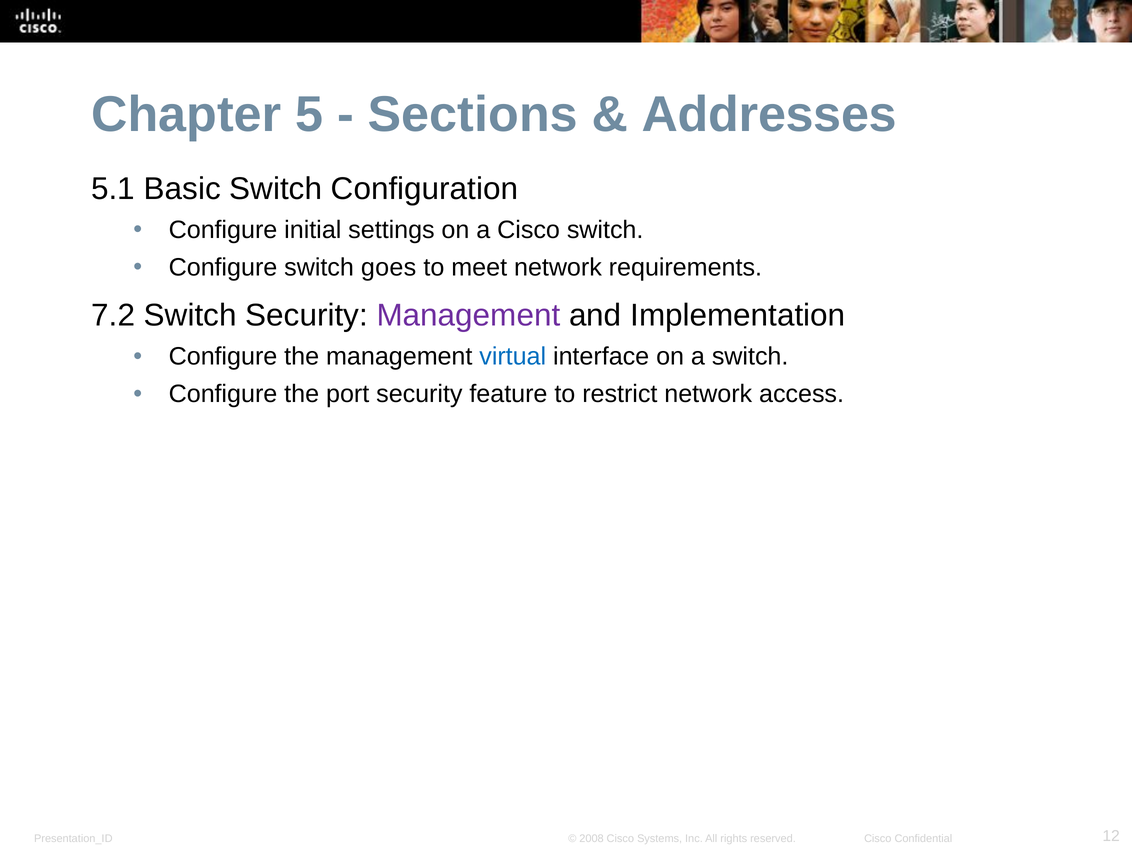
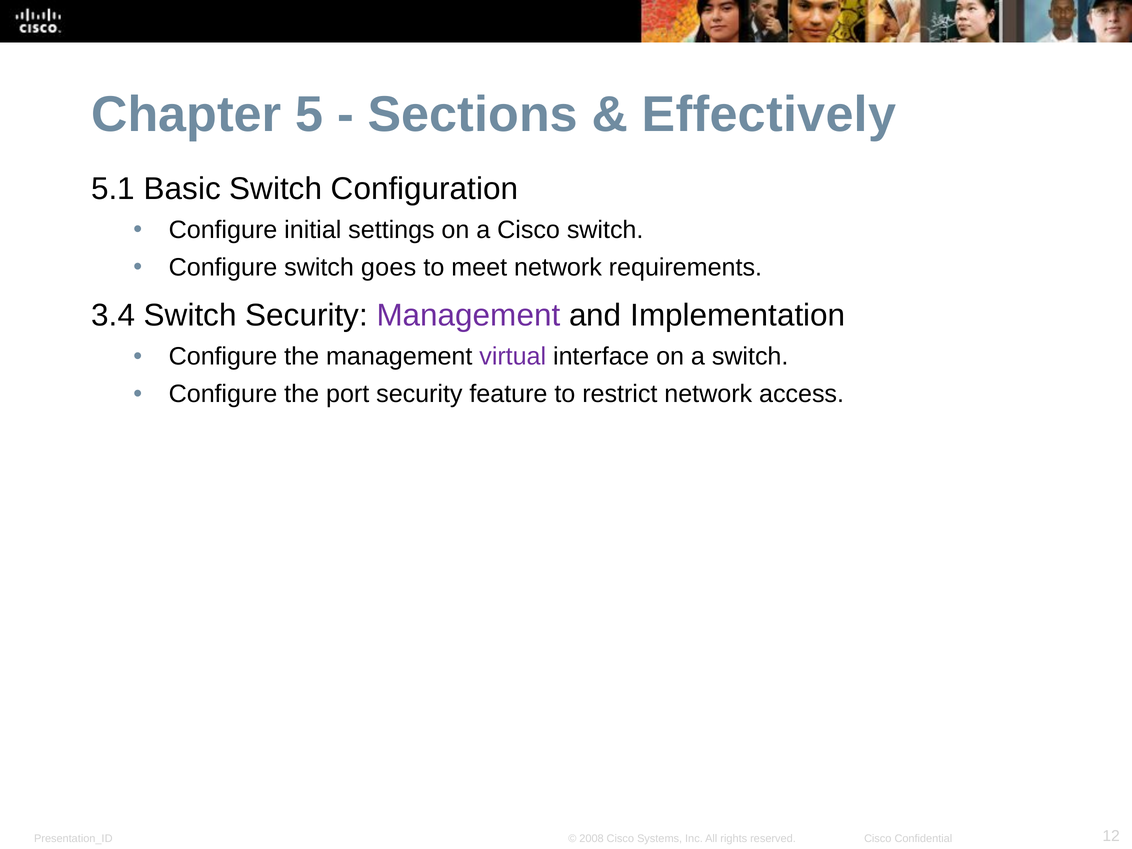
Addresses: Addresses -> Effectively
7.2: 7.2 -> 3.4
virtual colour: blue -> purple
